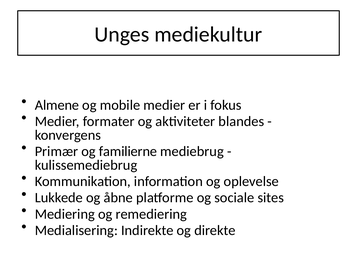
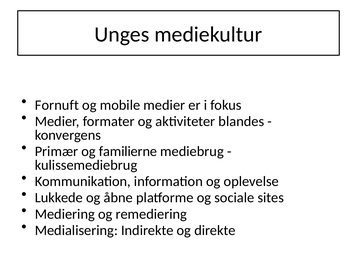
Almene: Almene -> Fornuft
